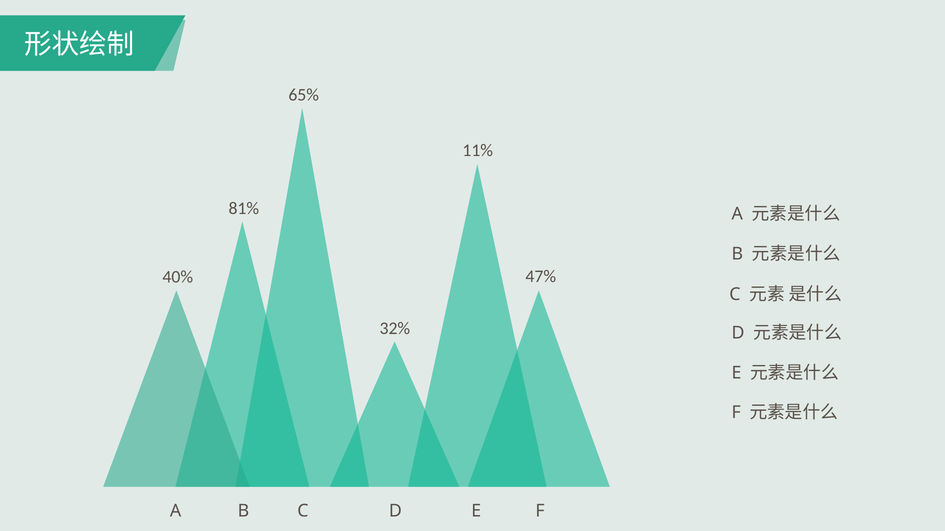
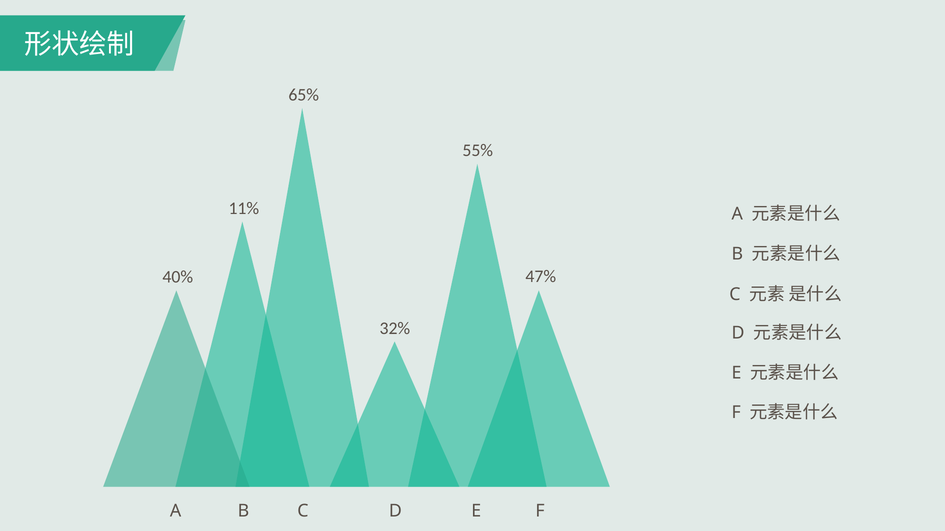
11%: 11% -> 55%
81%: 81% -> 11%
